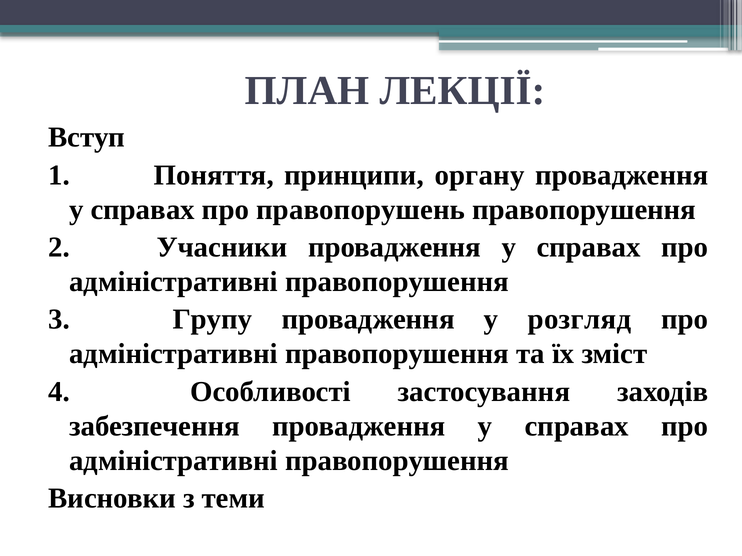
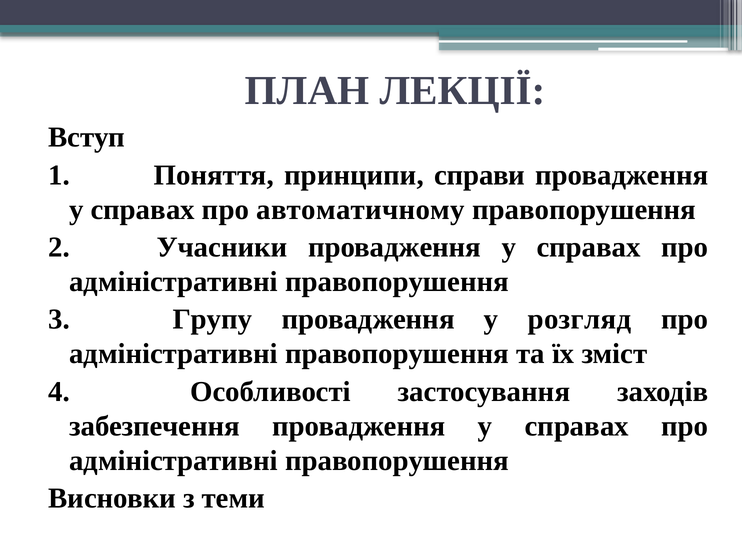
органу: органу -> справи
правопорушень: правопорушень -> автоматичному
